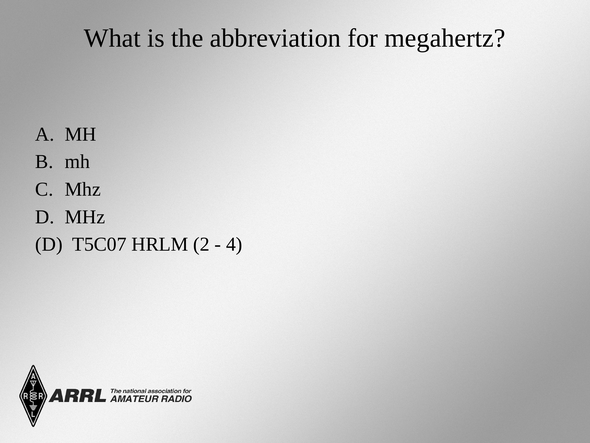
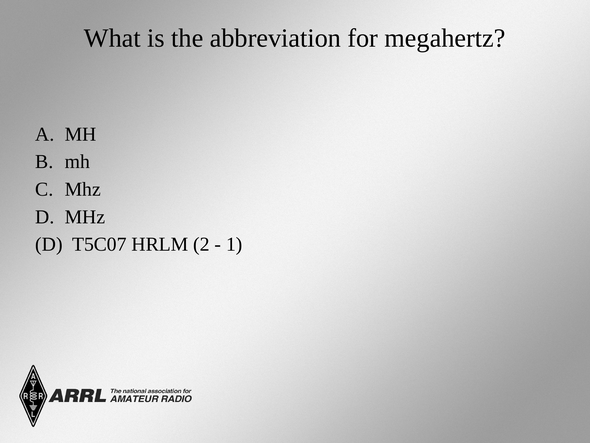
4: 4 -> 1
